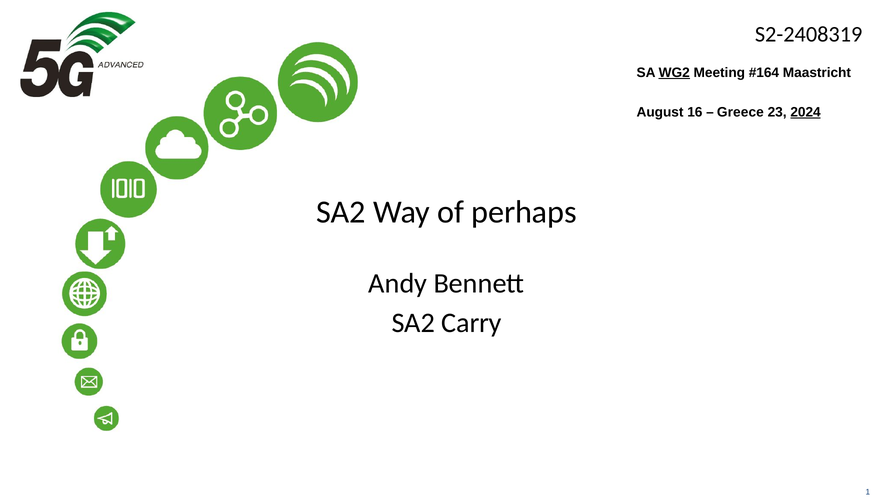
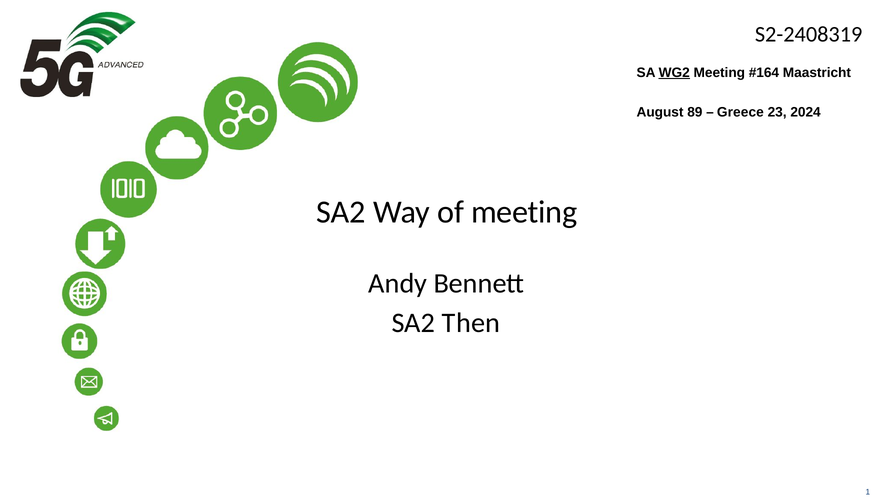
16: 16 -> 89
2024 underline: present -> none
of perhaps: perhaps -> meeting
Carry: Carry -> Then
